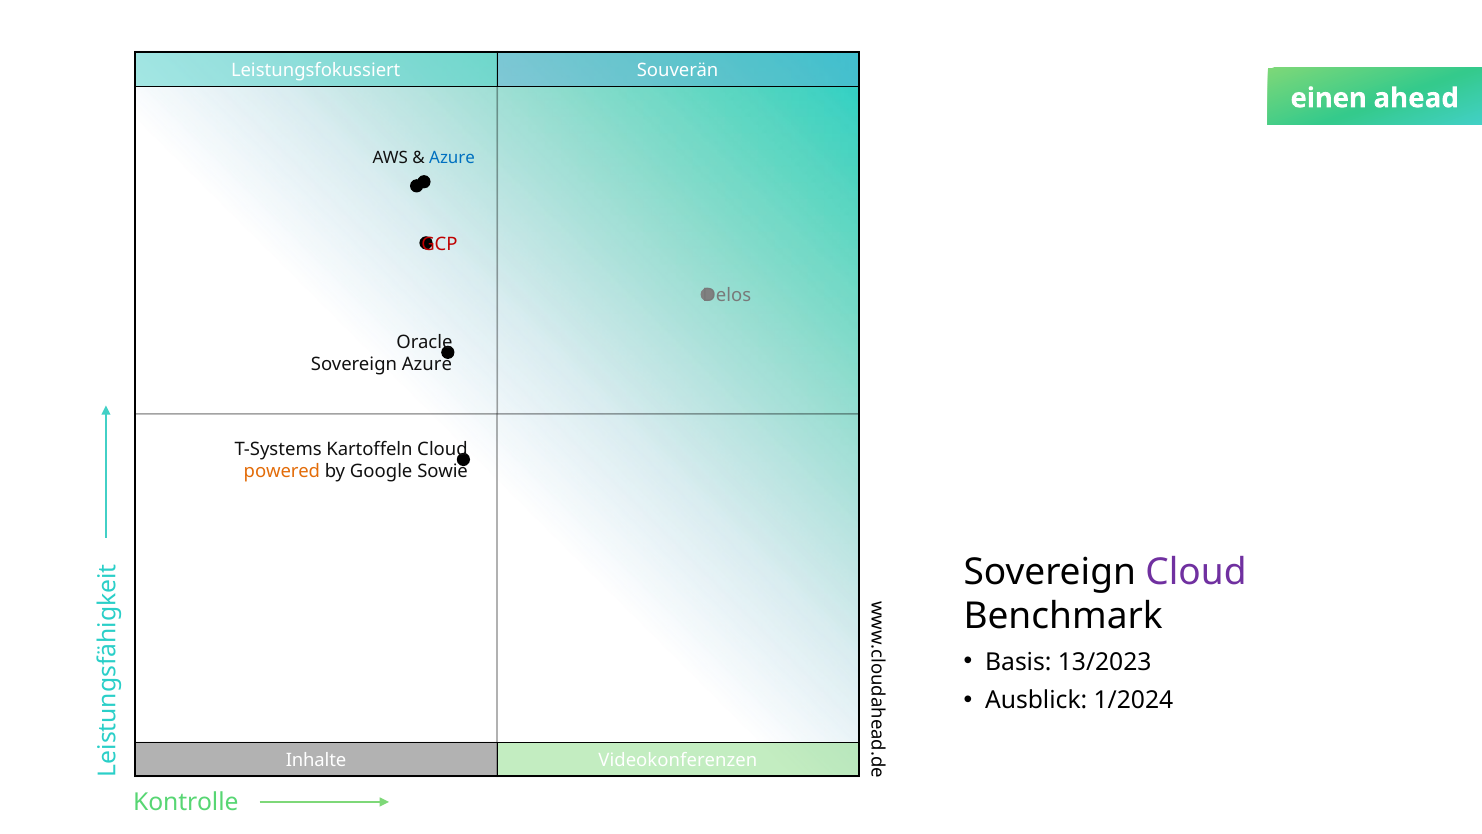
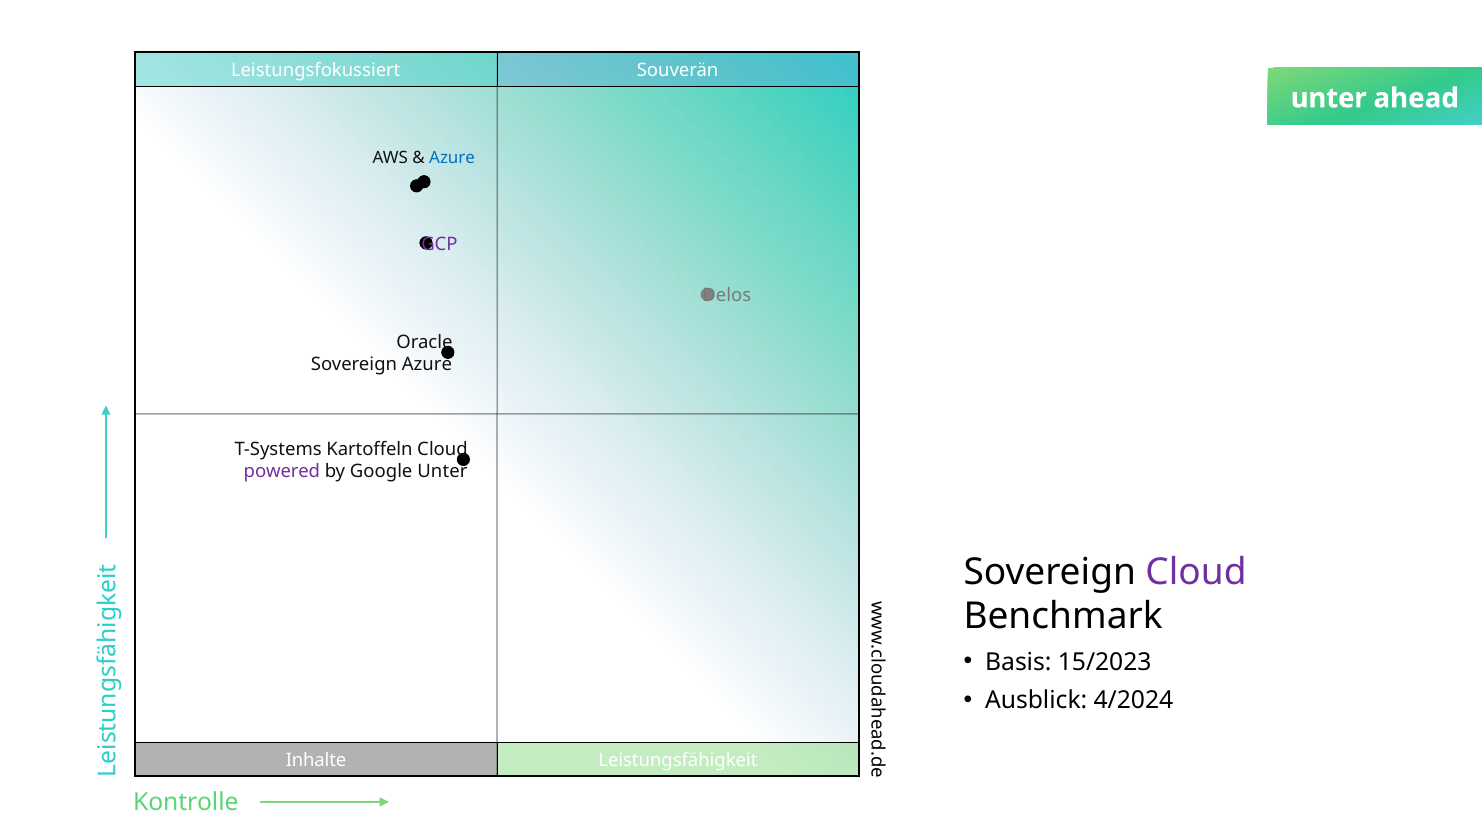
einen at (1329, 98): einen -> unter
GCP colour: red -> purple
powered colour: orange -> purple
Google Sowie: Sowie -> Unter
13/2023: 13/2023 -> 15/2023
1/2024: 1/2024 -> 4/2024
Videokonferenzen: Videokonferenzen -> Leistungsfähigkeit
